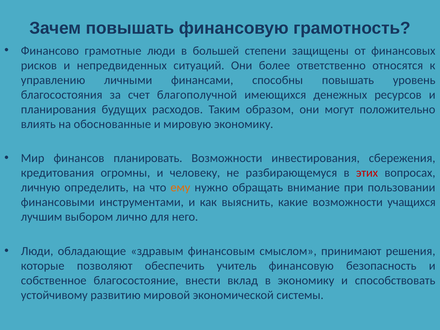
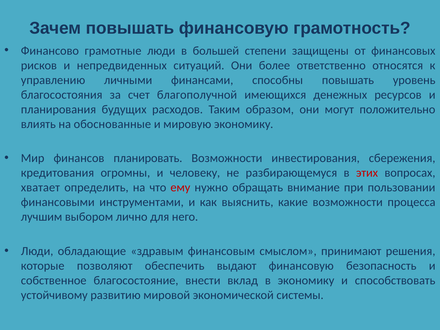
личную: личную -> хватает
ему colour: orange -> red
учащихся: учащихся -> процесса
учитель: учитель -> выдают
